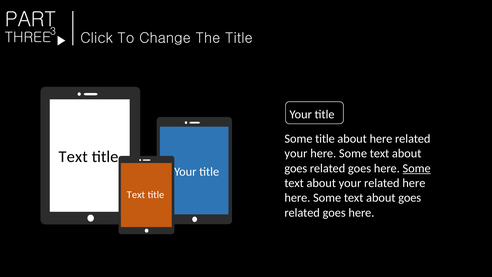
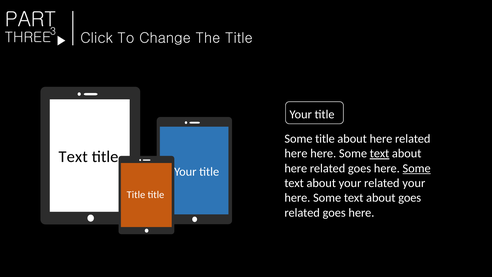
your at (296, 153): your -> here
text at (380, 153) underline: none -> present
goes at (296, 168): goes -> here
related here: here -> your
Text at (136, 194): Text -> Title
